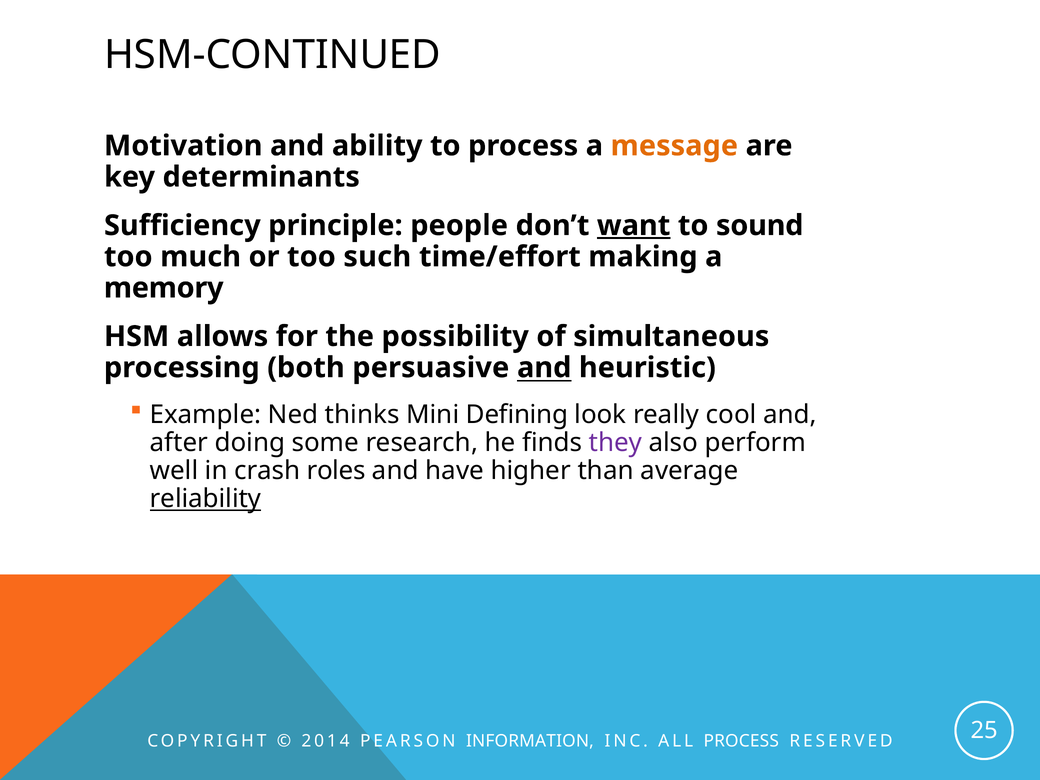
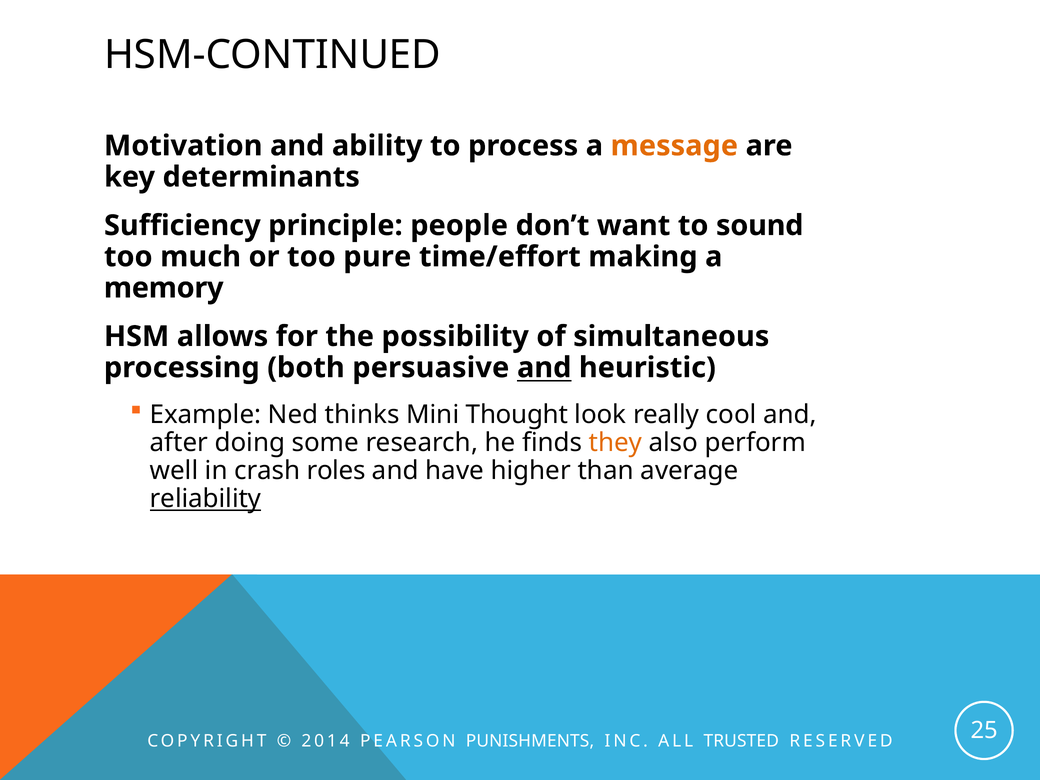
want underline: present -> none
such: such -> pure
Defining: Defining -> Thought
they colour: purple -> orange
INFORMATION: INFORMATION -> PUNISHMENTS
ALL PROCESS: PROCESS -> TRUSTED
